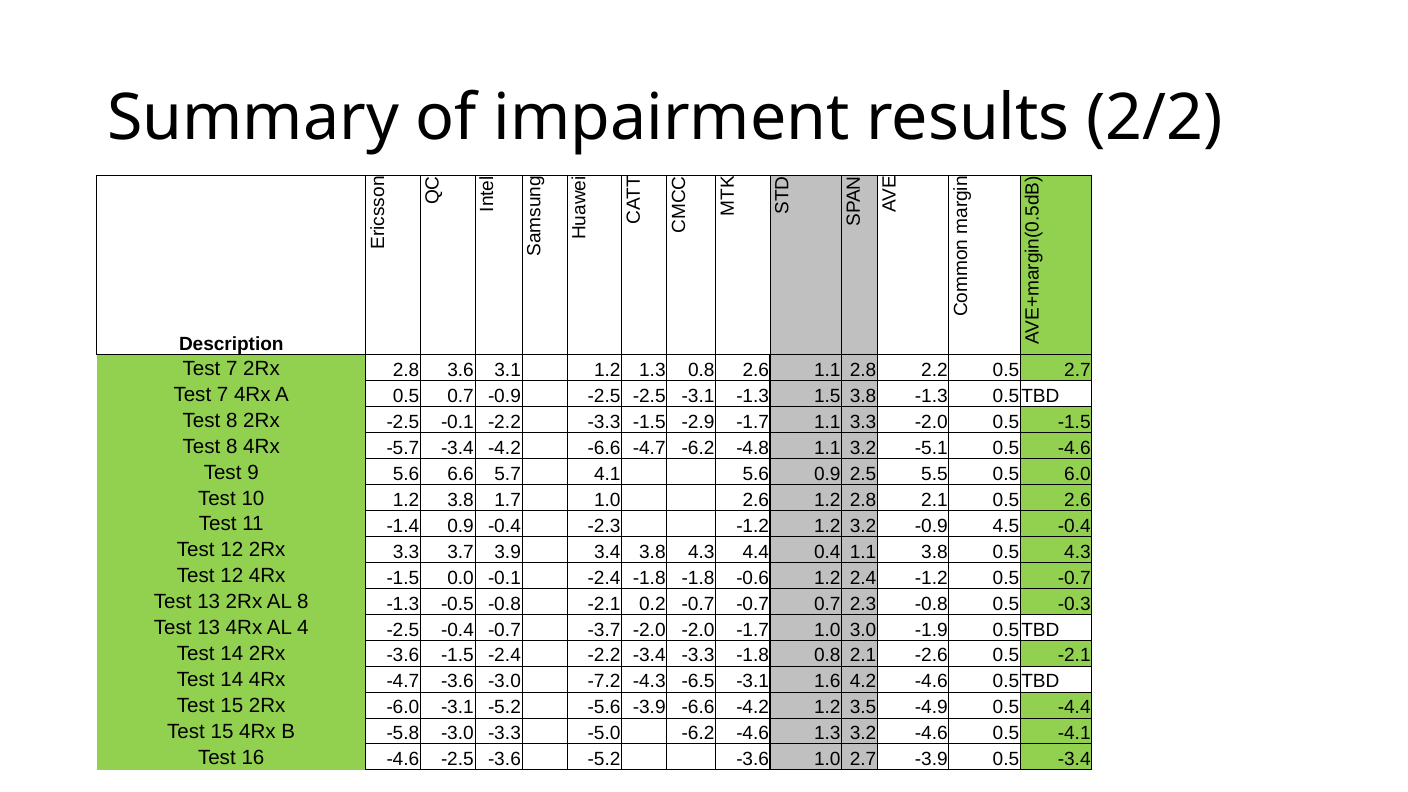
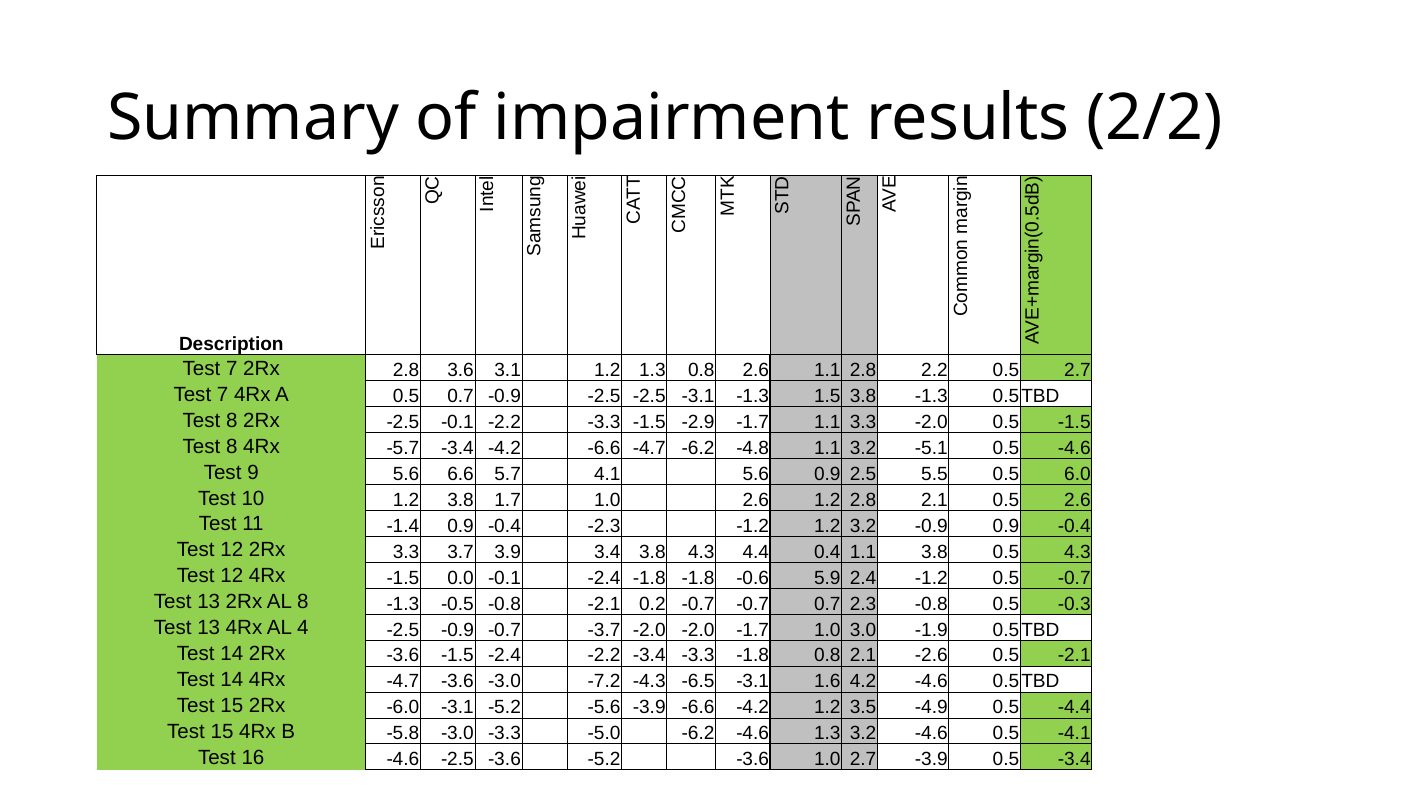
-0.9 4.5: 4.5 -> 0.9
-0.6 1.2: 1.2 -> 5.9
-2.5 -0.4: -0.4 -> -0.9
